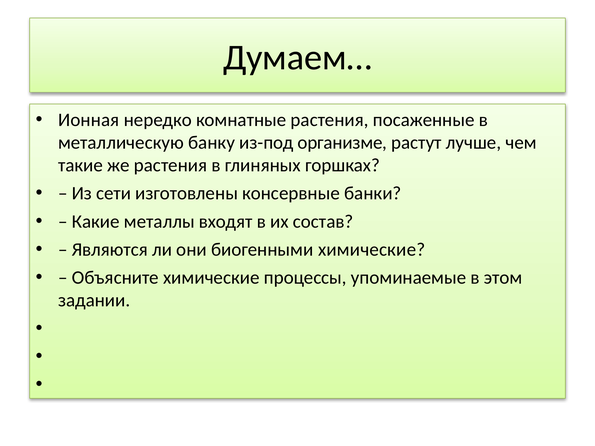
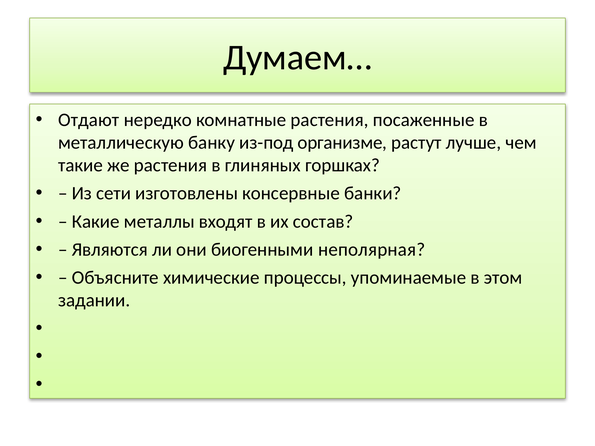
Ионная: Ионная -> Отдают
биогенными химические: химические -> неполярная
